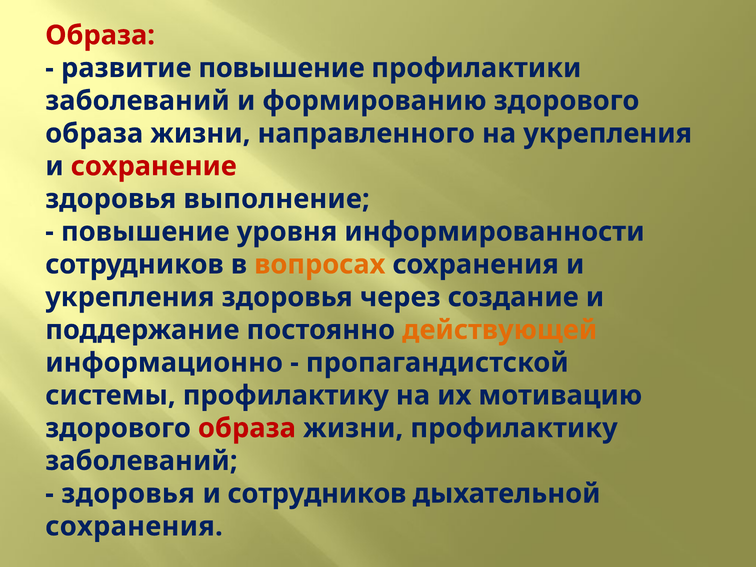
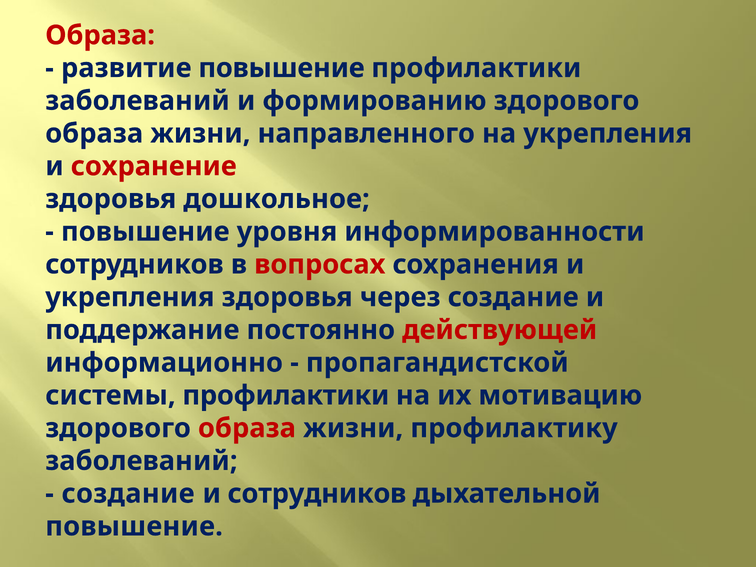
выполнение: выполнение -> дошкольное
вопросах colour: orange -> red
действующей colour: orange -> red
системы профилактику: профилактику -> профилактики
здоровья at (128, 494): здоровья -> создание
сохранения at (134, 526): сохранения -> повышение
